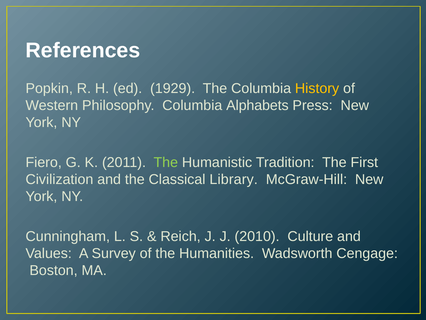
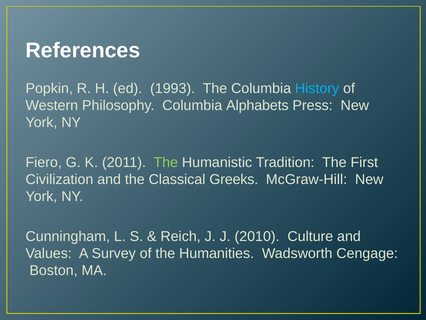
1929: 1929 -> 1993
History colour: yellow -> light blue
Library: Library -> Greeks
